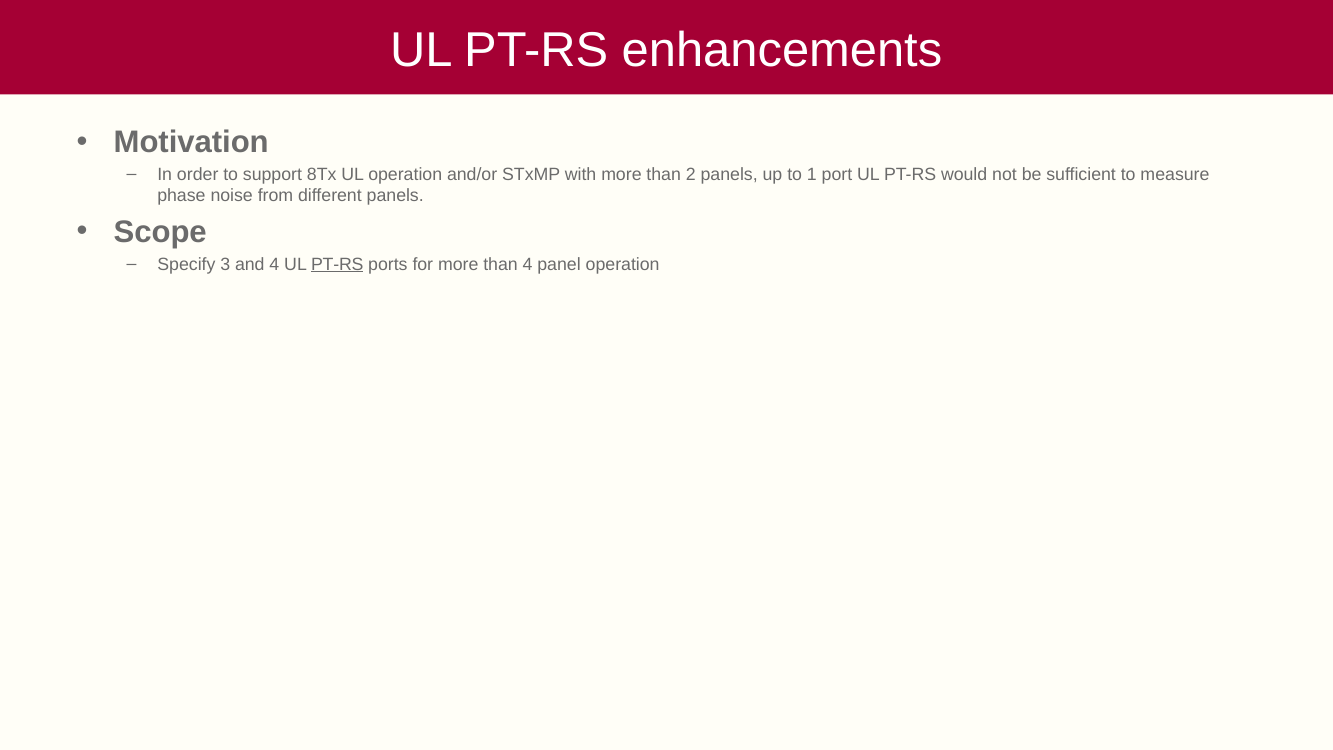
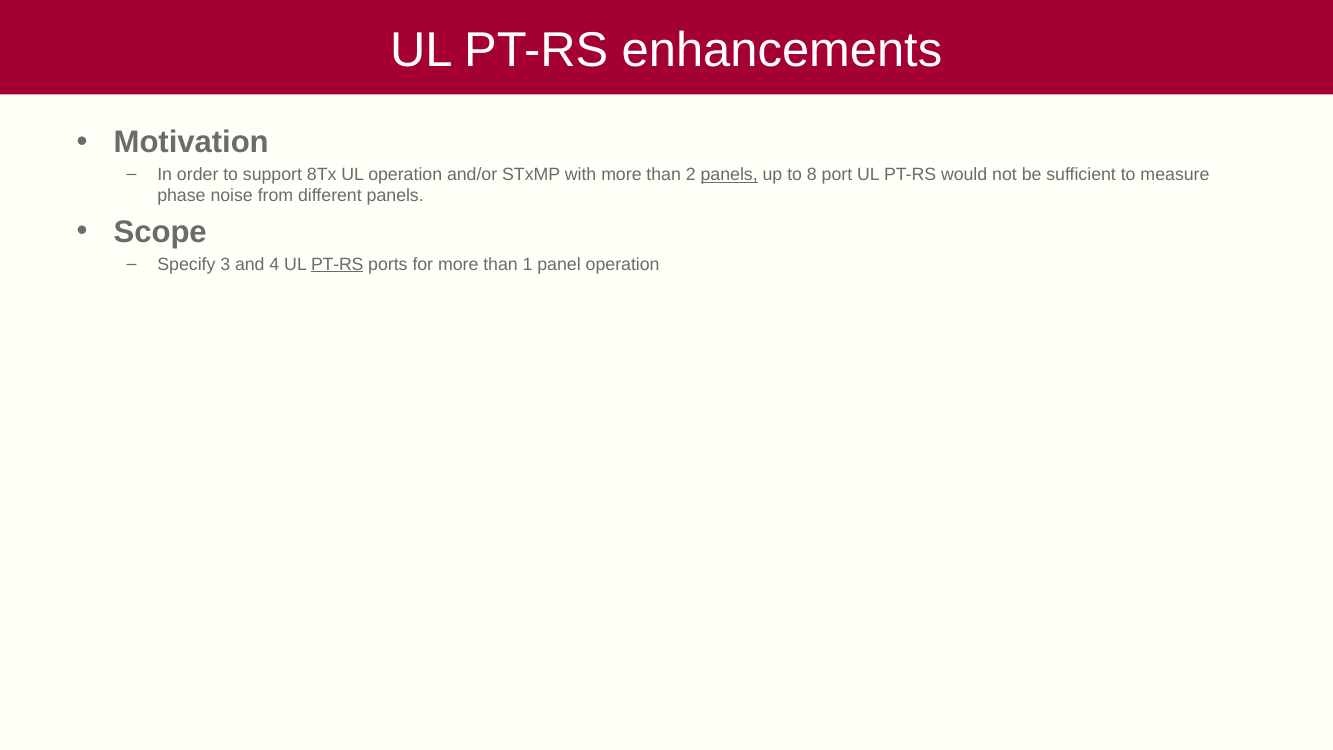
panels at (729, 174) underline: none -> present
1: 1 -> 8
than 4: 4 -> 1
